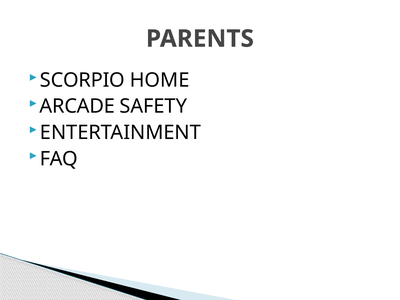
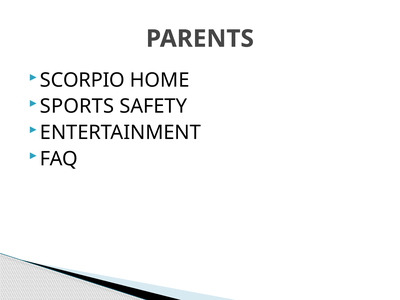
ARCADE: ARCADE -> SPORTS
